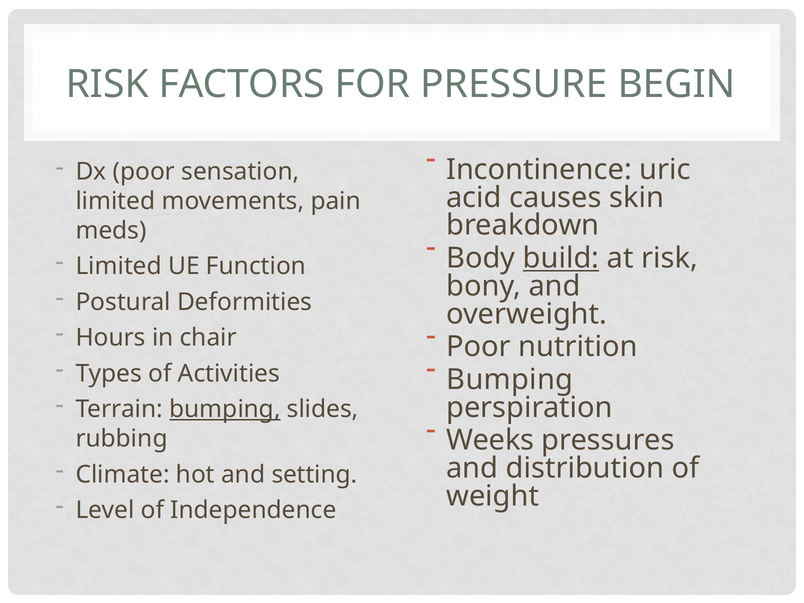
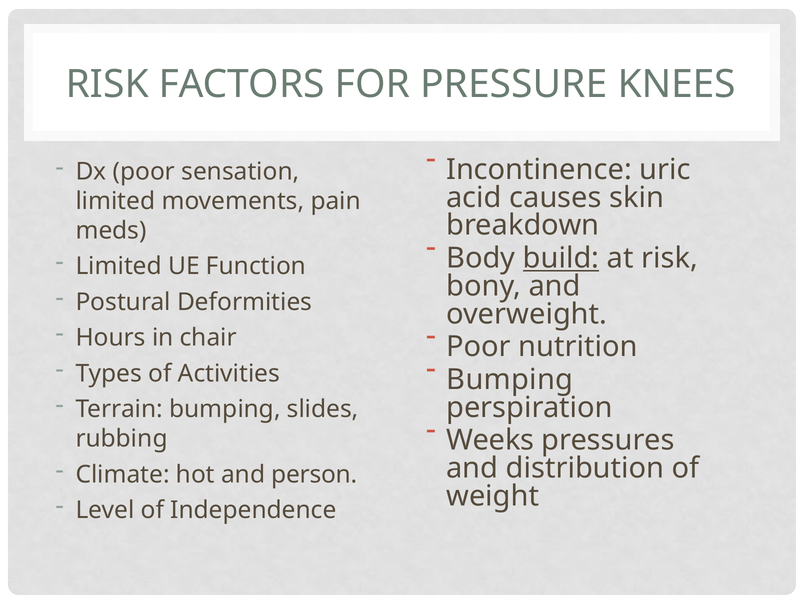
BEGIN: BEGIN -> KNEES
bumping at (225, 409) underline: present -> none
setting: setting -> person
